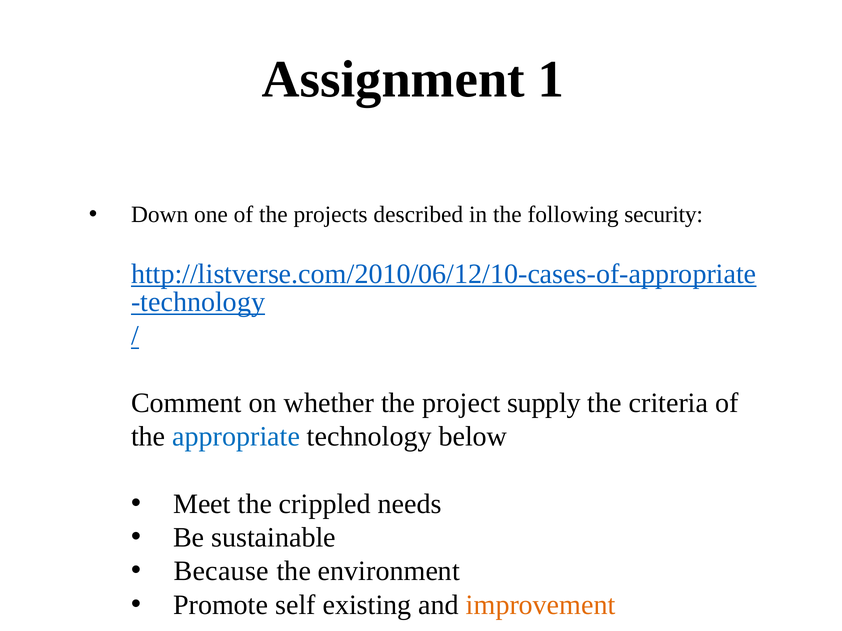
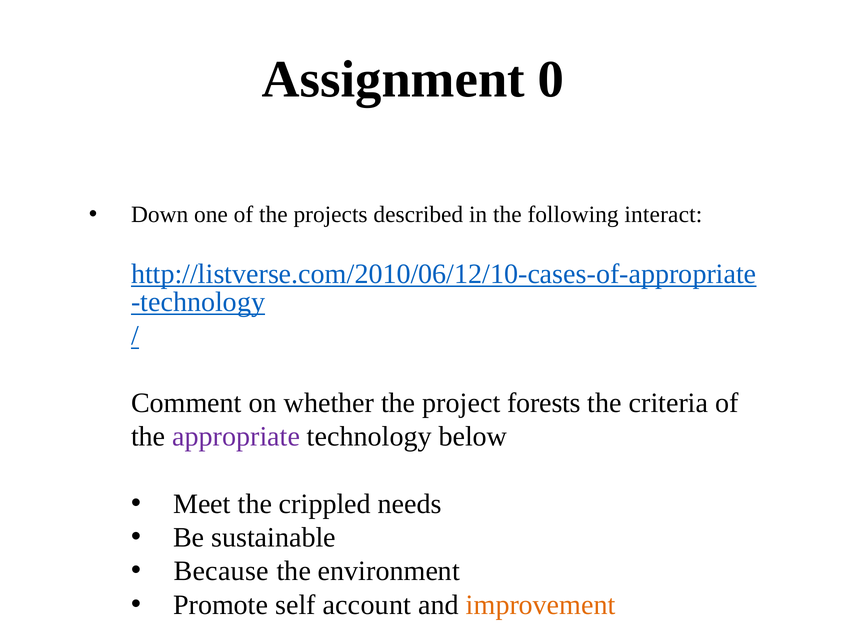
1: 1 -> 0
security: security -> interact
supply: supply -> forests
appropriate colour: blue -> purple
existing: existing -> account
